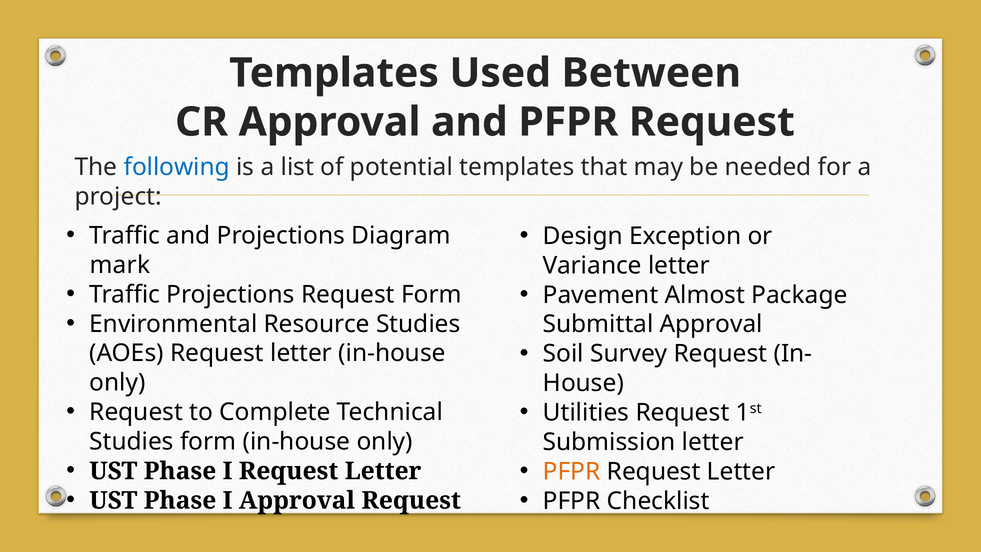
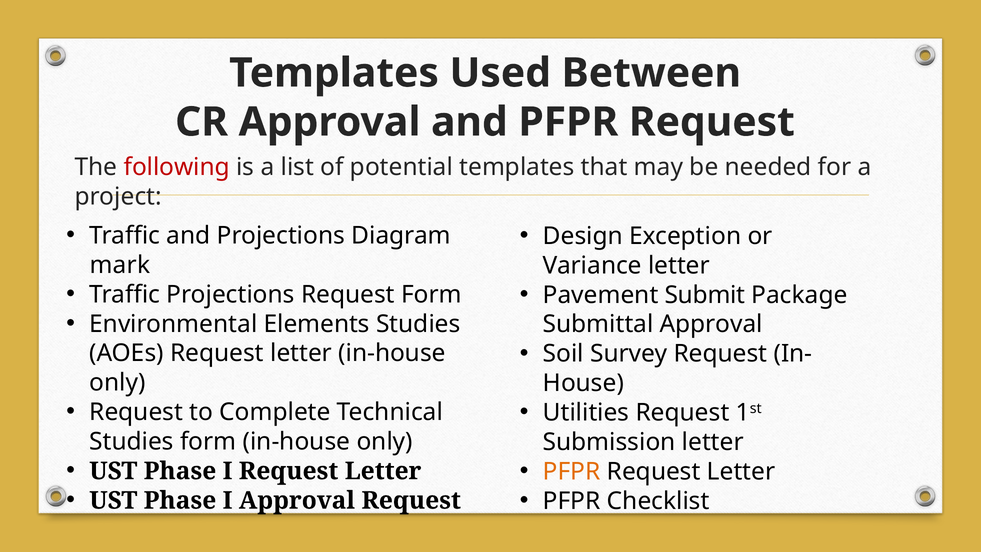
following colour: blue -> red
Almost: Almost -> Submit
Resource: Resource -> Elements
